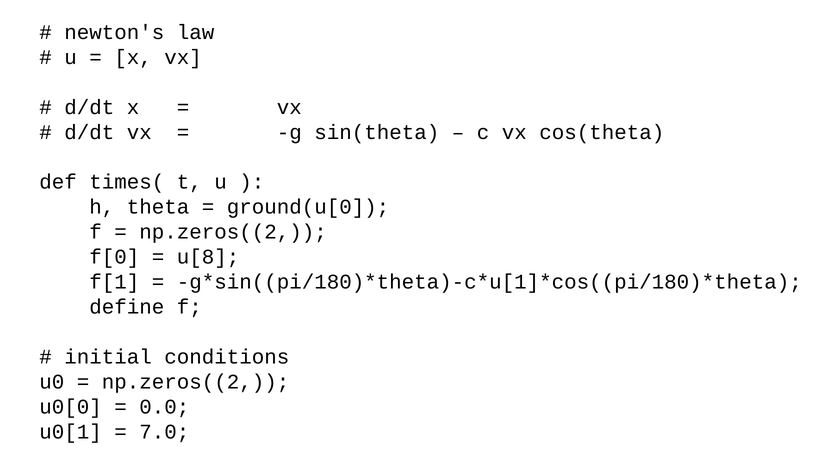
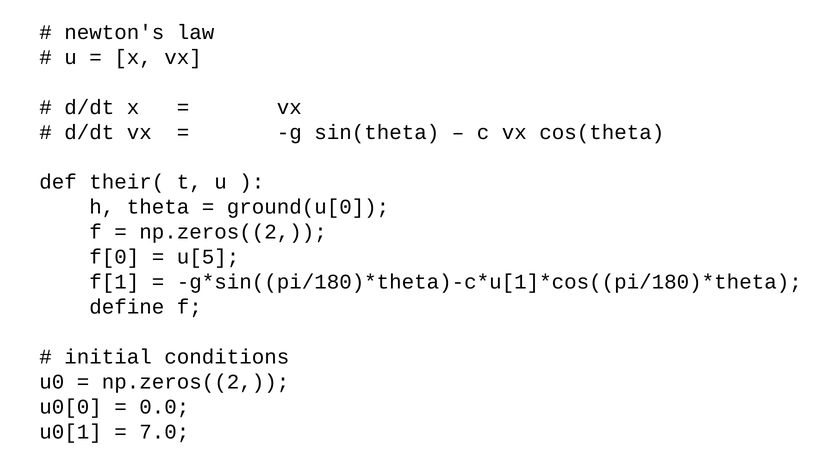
times(: times( -> their(
u[8: u[8 -> u[5
